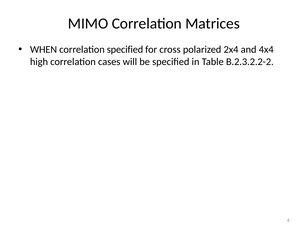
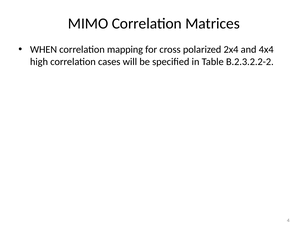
correlation specified: specified -> mapping
